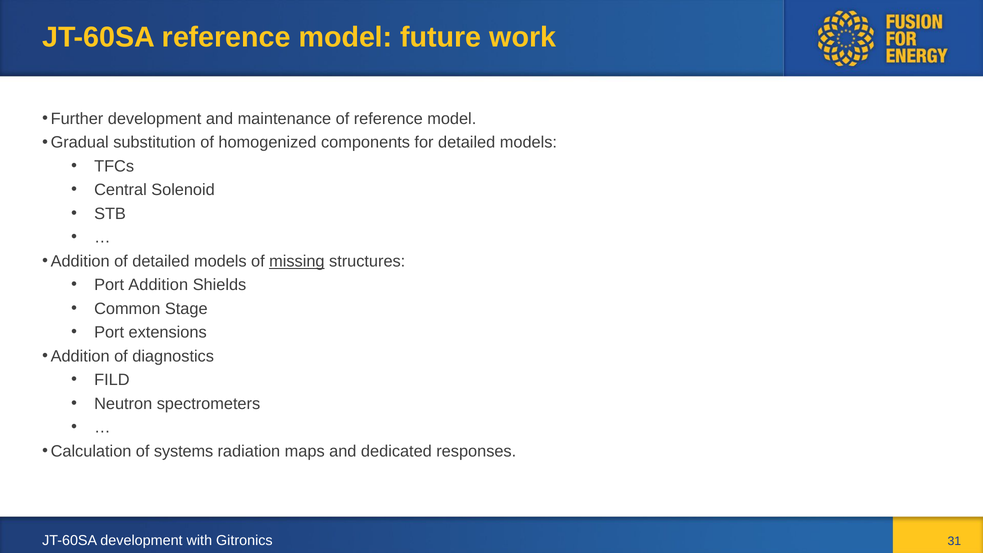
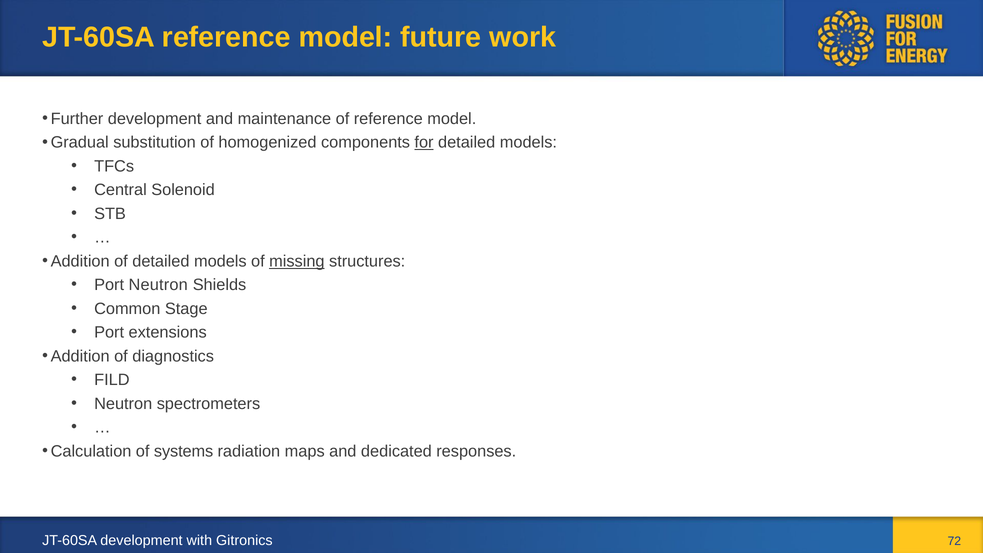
for underline: none -> present
Port Addition: Addition -> Neutron
31: 31 -> 72
